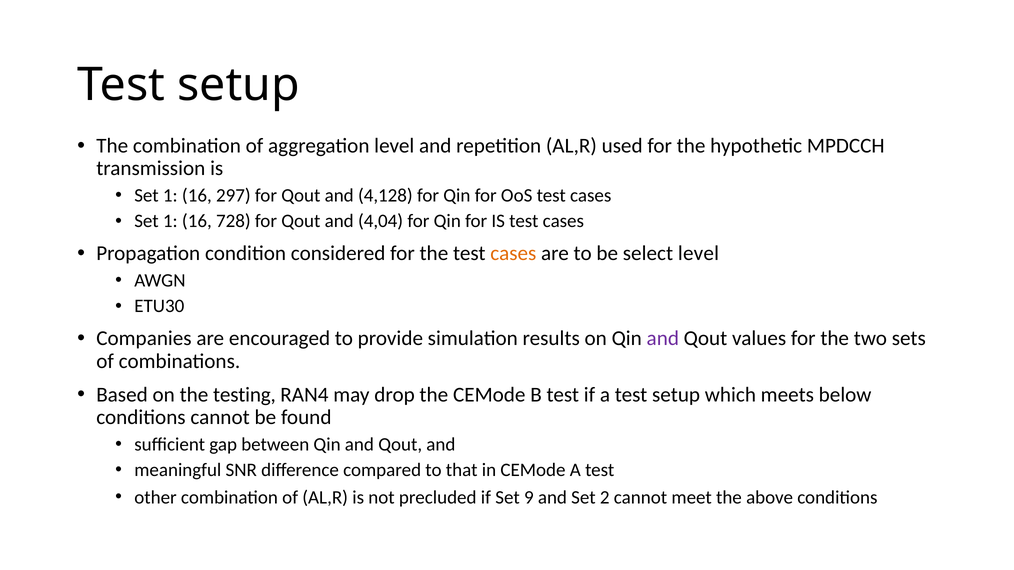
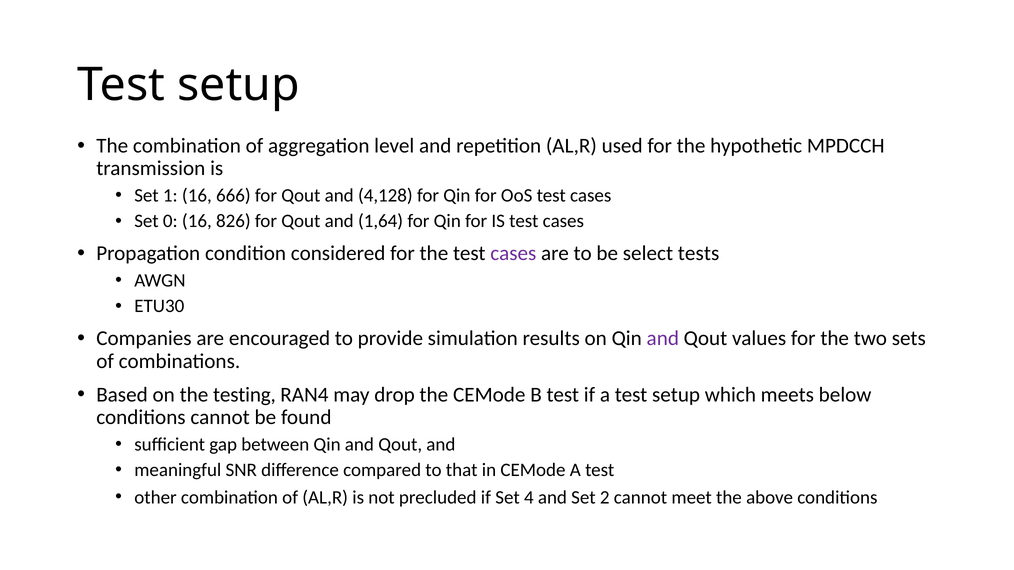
297: 297 -> 666
1 at (170, 221): 1 -> 0
728: 728 -> 826
4,04: 4,04 -> 1,64
cases at (513, 254) colour: orange -> purple
select level: level -> tests
9: 9 -> 4
